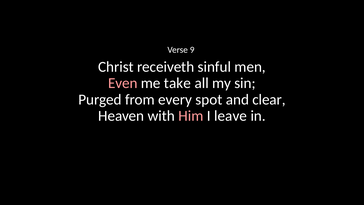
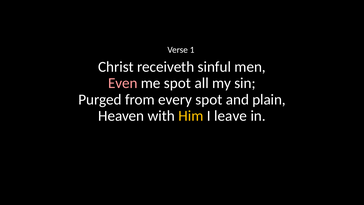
9: 9 -> 1
me take: take -> spot
clear: clear -> plain
Him colour: pink -> yellow
